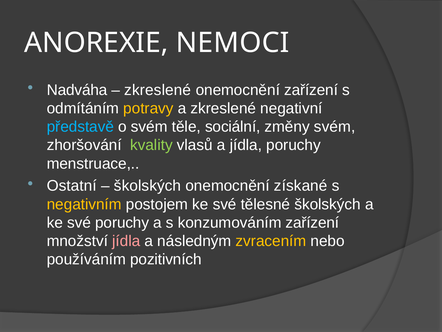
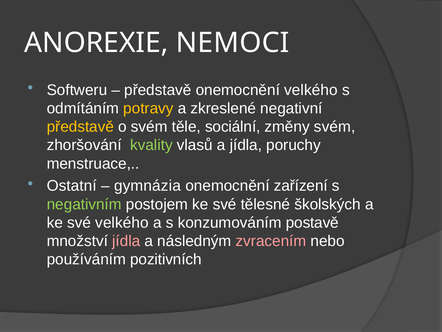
Nadváha: Nadváha -> Softweru
zkreslené at (158, 90): zkreslené -> představě
onemocnění zařízení: zařízení -> velkého
představě at (80, 127) colour: light blue -> yellow
školských at (148, 186): školských -> gymnázia
získané: získané -> zařízení
negativním colour: yellow -> light green
své poruchy: poruchy -> velkého
konzumováním zařízení: zařízení -> postavě
zvracením colour: yellow -> pink
